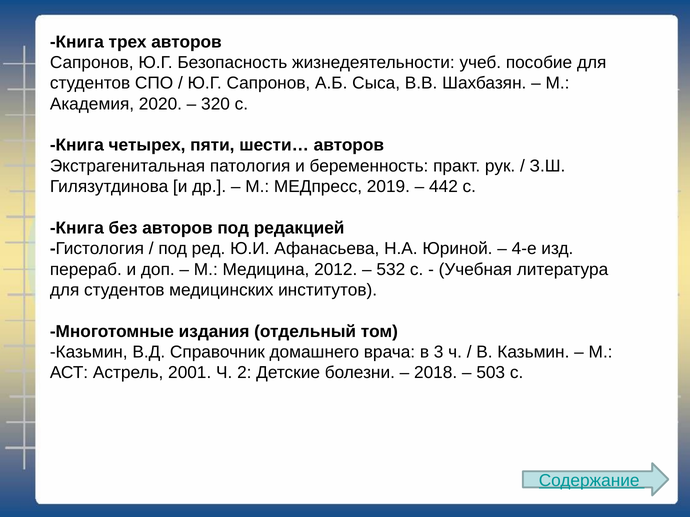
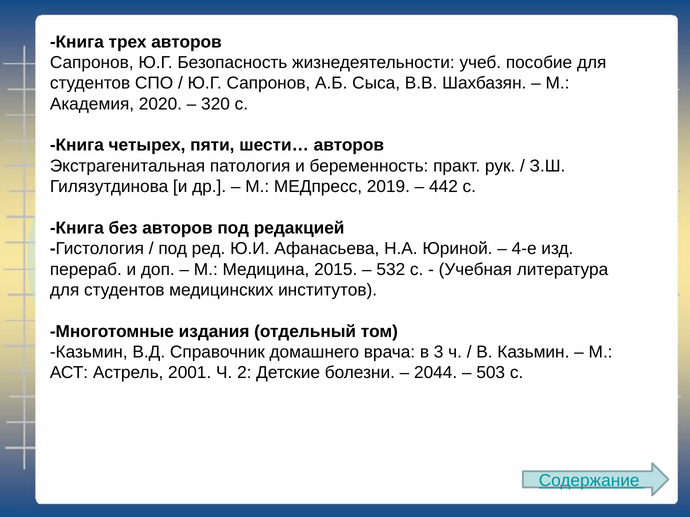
2012: 2012 -> 2015
2018: 2018 -> 2044
